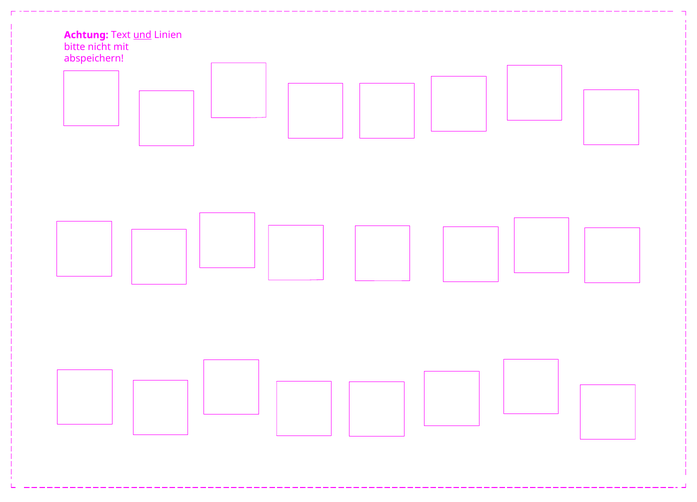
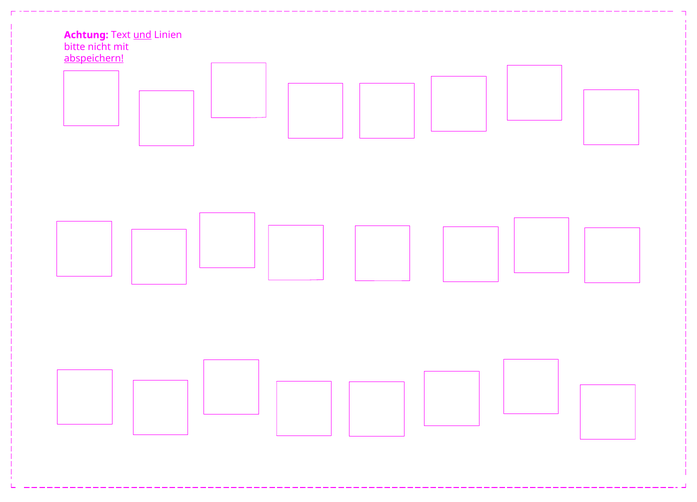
abspeichern underline: none -> present
